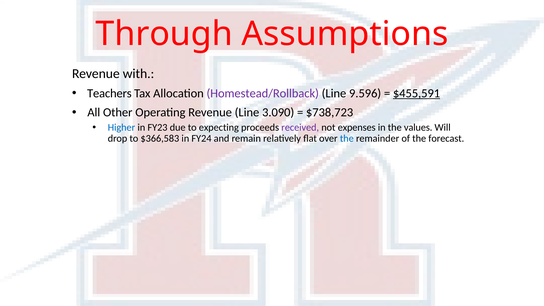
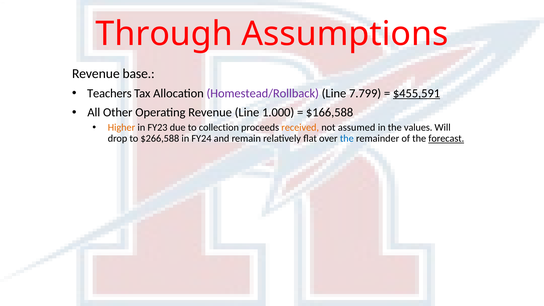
with: with -> base
9.596: 9.596 -> 7.799
3.090: 3.090 -> 1.000
$738,723: $738,723 -> $166,588
Higher colour: blue -> orange
expecting: expecting -> collection
received colour: purple -> orange
expenses: expenses -> assumed
$366,583: $366,583 -> $266,588
forecast underline: none -> present
